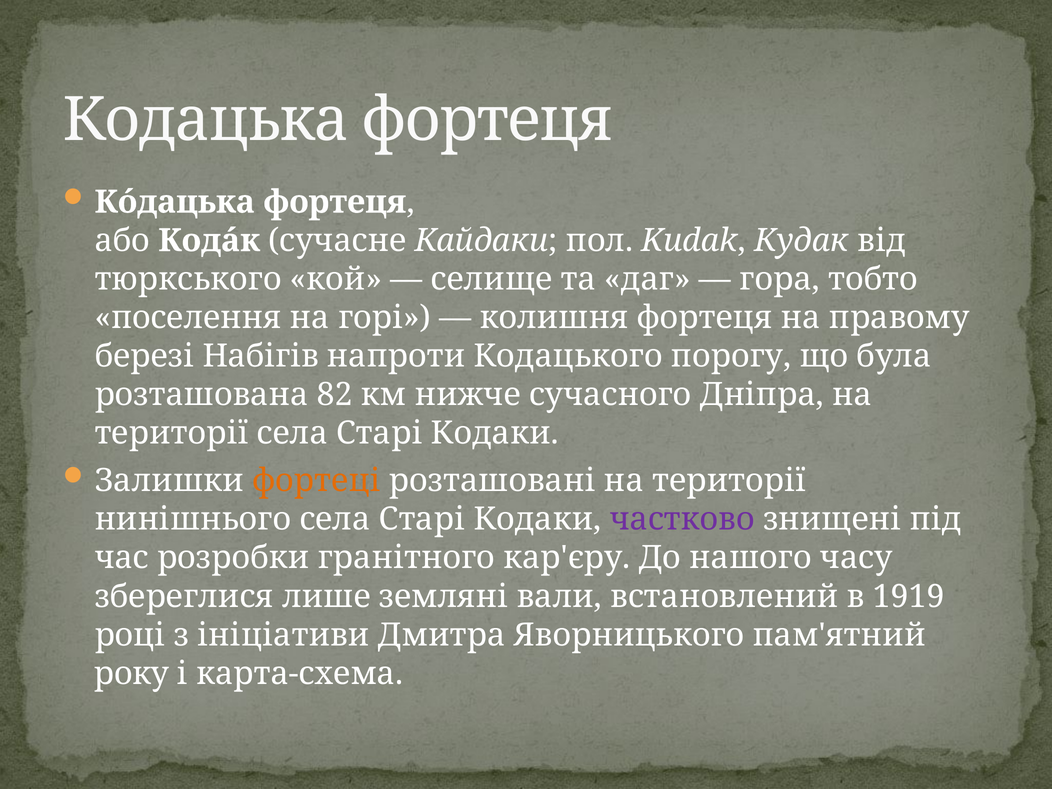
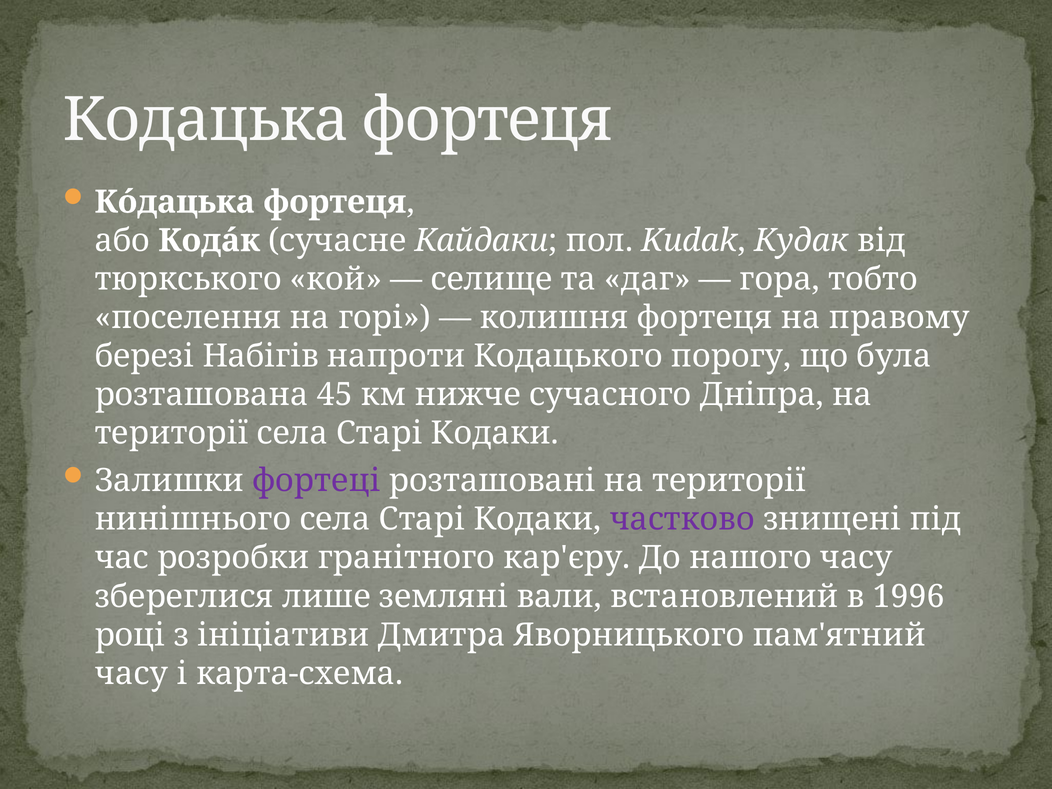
82: 82 -> 45
фортеці colour: orange -> purple
1919: 1919 -> 1996
року at (132, 674): року -> часу
